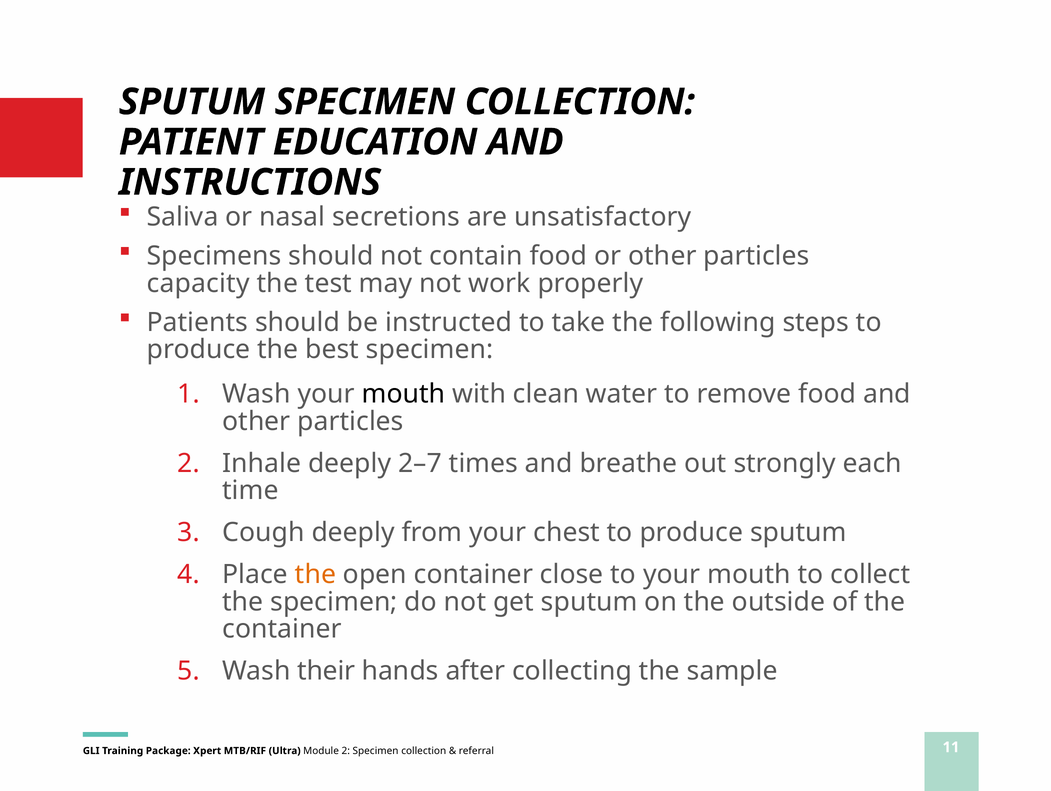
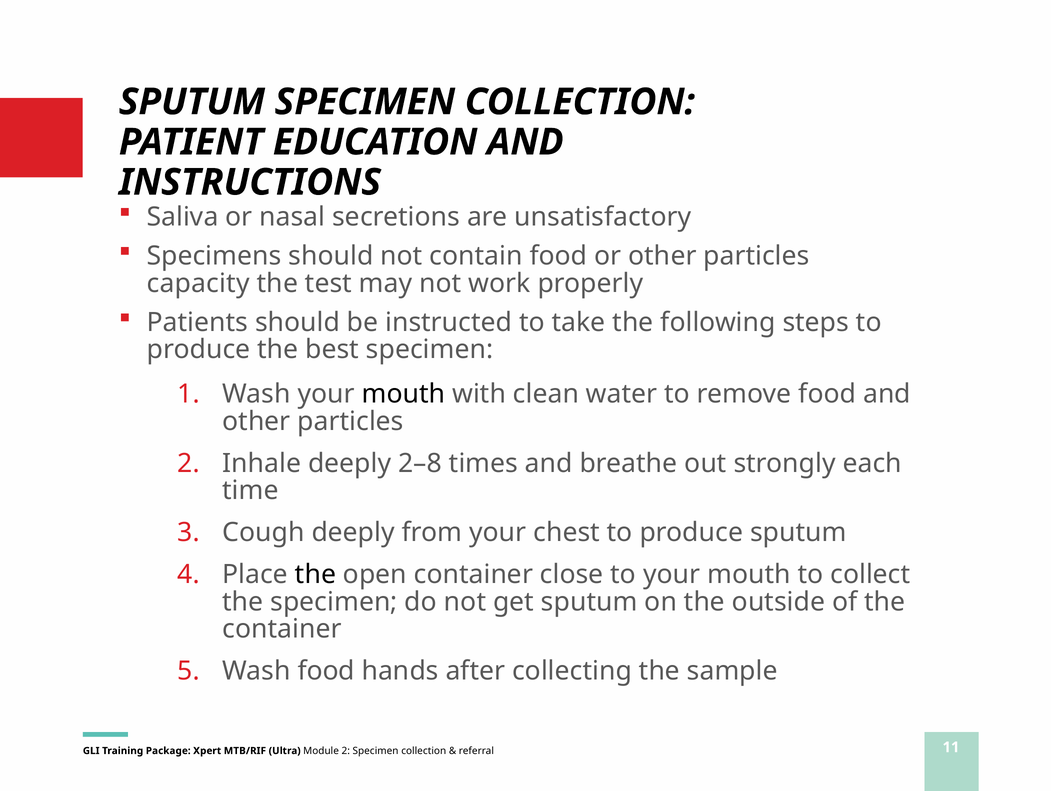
2–7: 2–7 -> 2–8
the at (315, 575) colour: orange -> black
Wash their: their -> food
